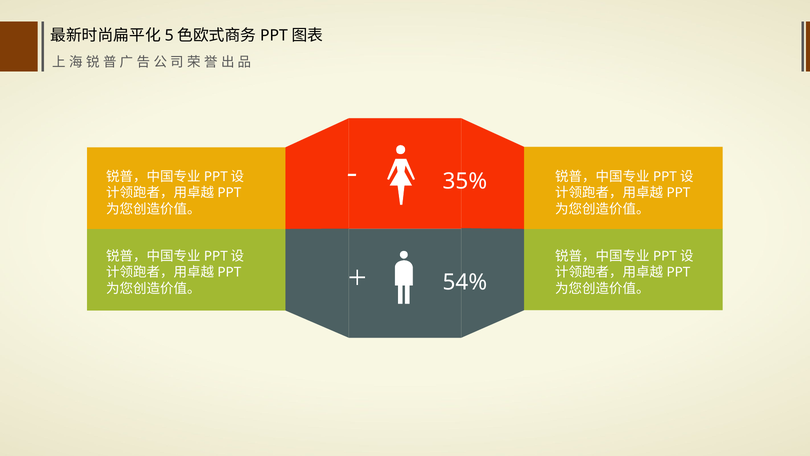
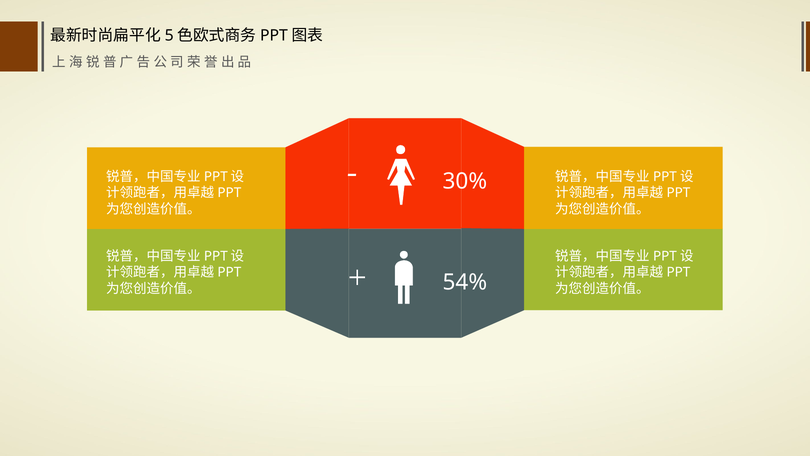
35%: 35% -> 30%
